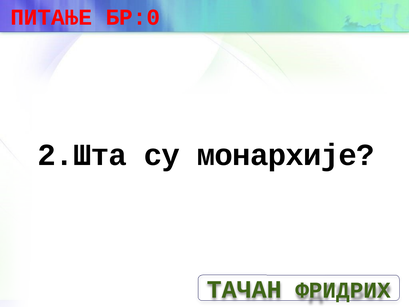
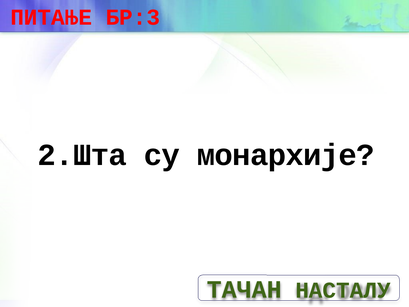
БР:0: БР:0 -> БР:3
ФРИДРИХ: ФРИДРИХ -> НАСТАЛУ
